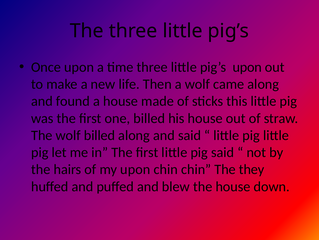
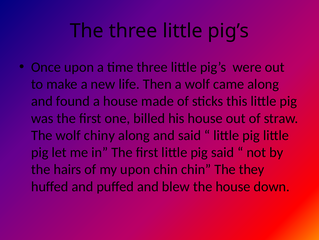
pig’s upon: upon -> were
wolf billed: billed -> chiny
